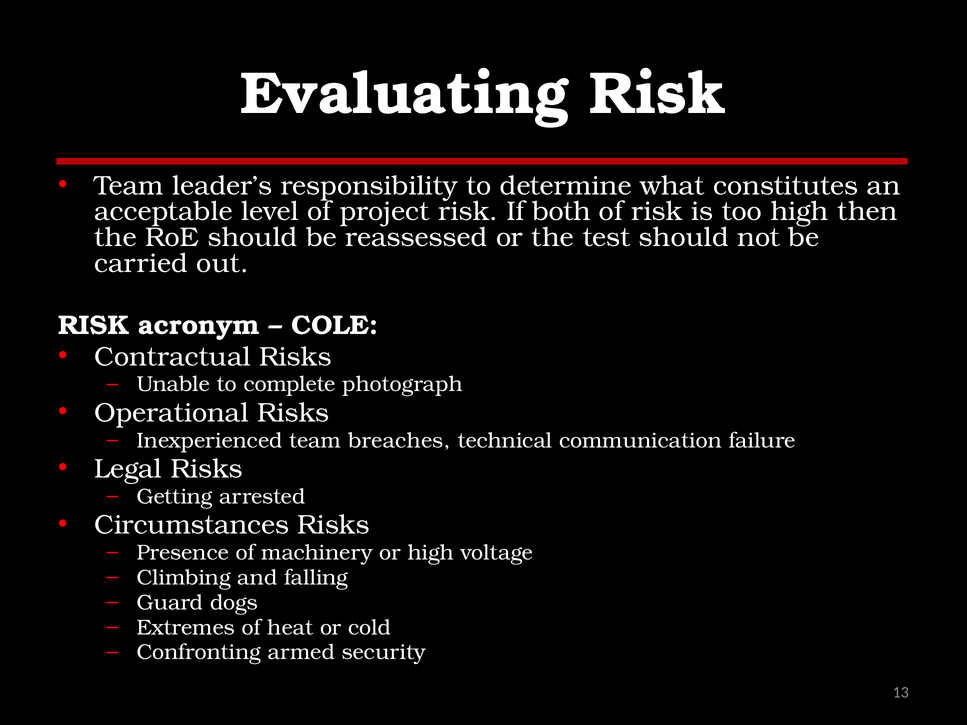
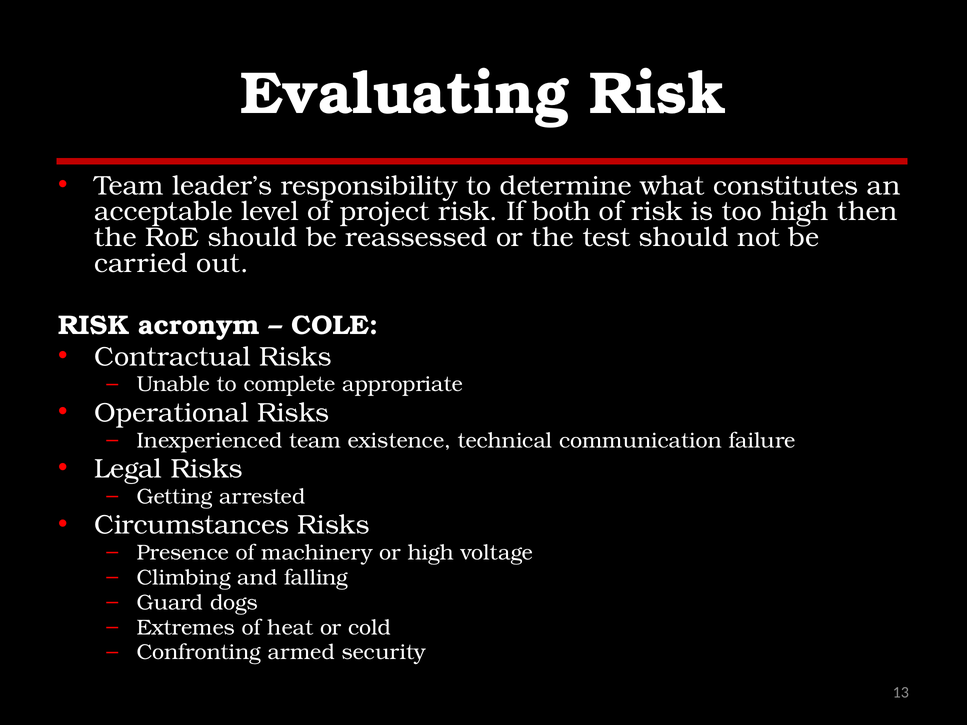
photograph: photograph -> appropriate
breaches: breaches -> existence
